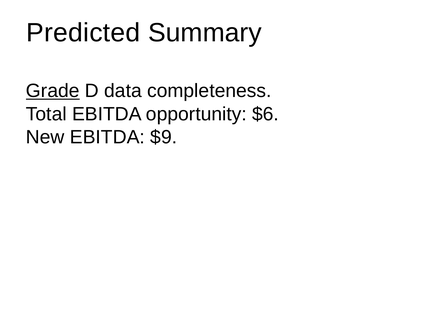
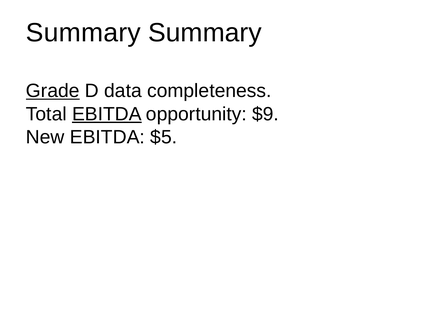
Predicted at (83, 33): Predicted -> Summary
EBITDA at (107, 114) underline: none -> present
$6: $6 -> $9
$9: $9 -> $5
